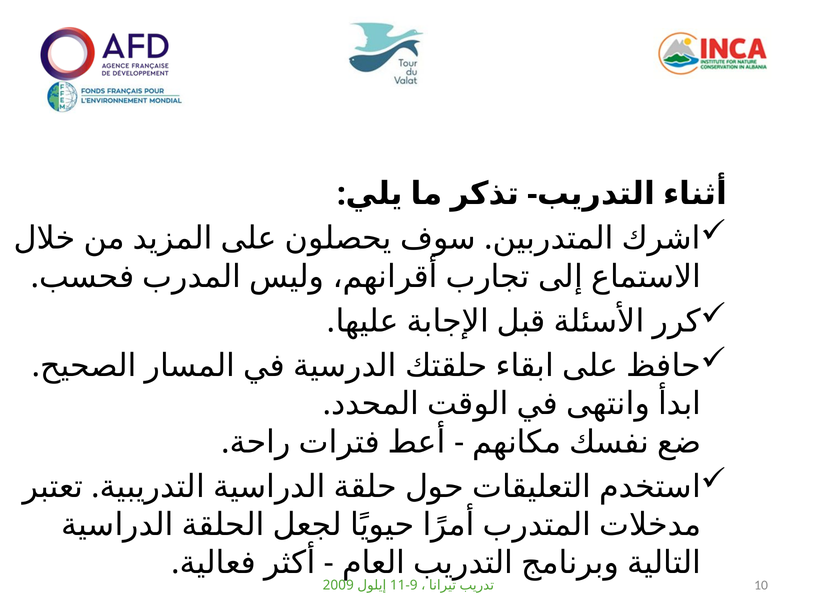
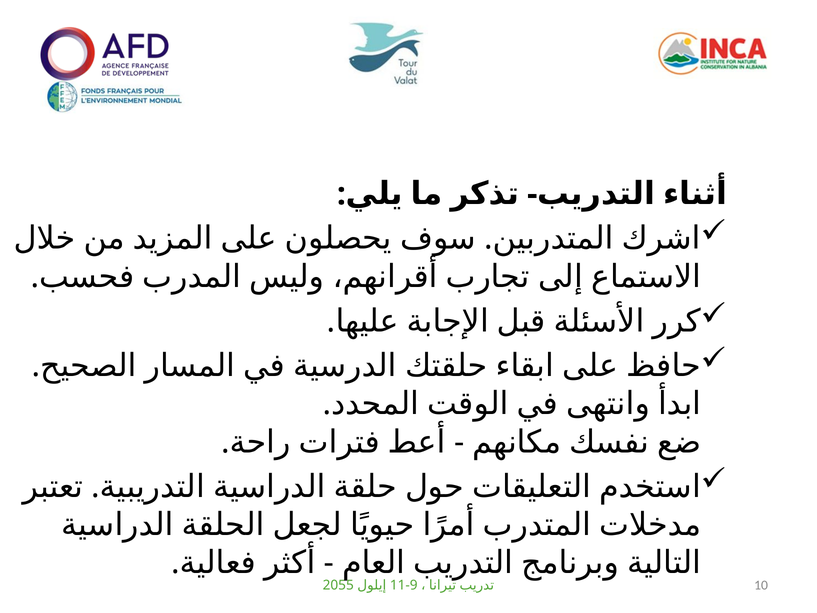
2009: 2009 -> 2055
